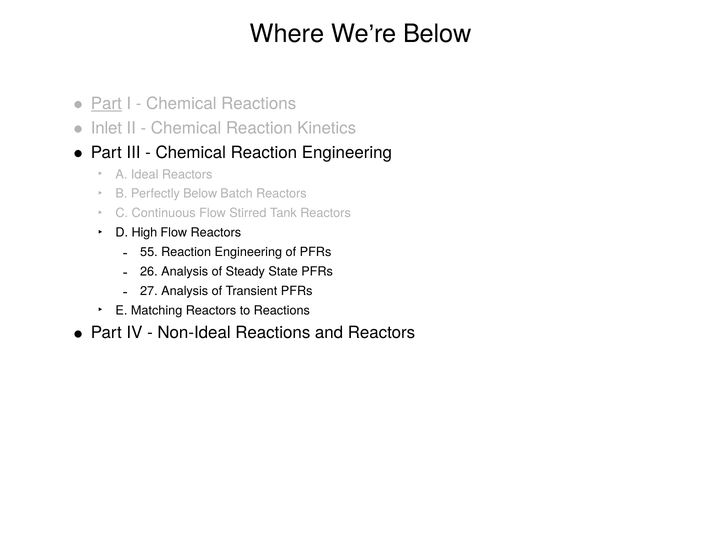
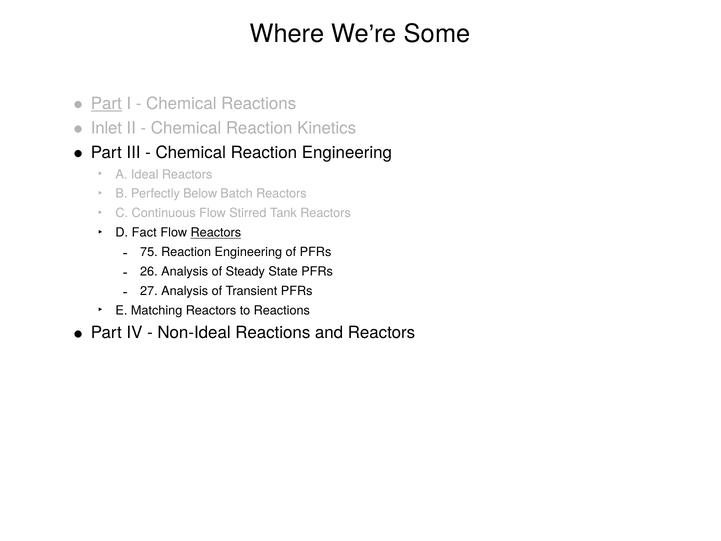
Below at (437, 34): Below -> Some
High: High -> Fact
Reactors at (216, 233) underline: none -> present
55: 55 -> 75
